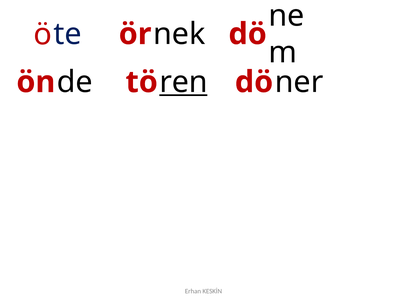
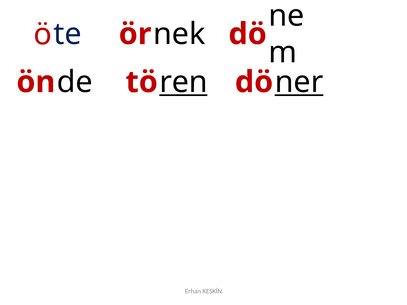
ner underline: none -> present
